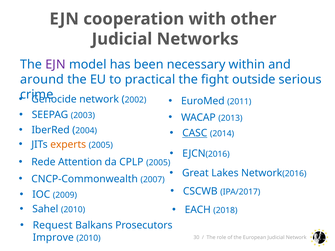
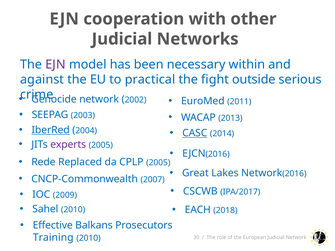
around: around -> against
IberRed underline: none -> present
experts colour: orange -> purple
Attention: Attention -> Replaced
Request: Request -> Effective
Improve: Improve -> Training
